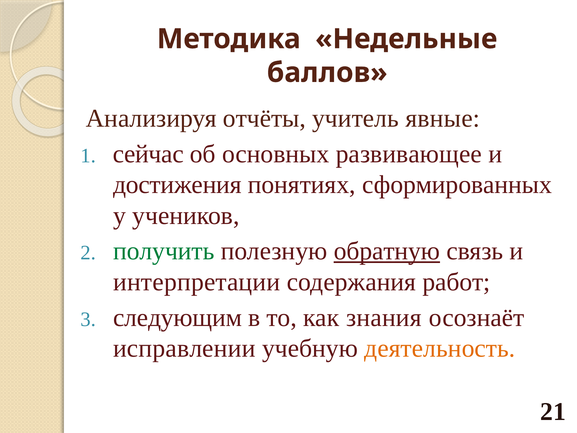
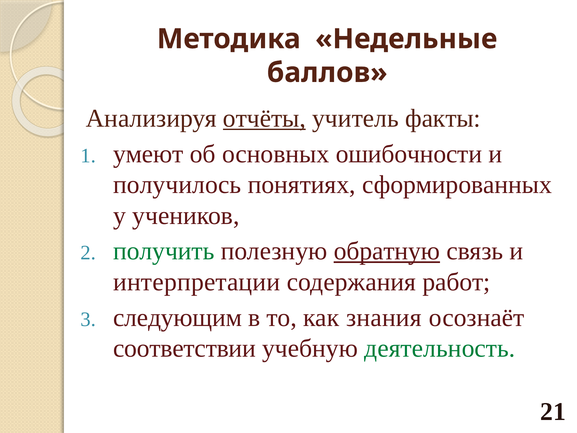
отчёты underline: none -> present
явные: явные -> факты
сейчас: сейчас -> умеют
развивающее: развивающее -> ошибочности
достижения: достижения -> получилось
исправлении: исправлении -> соответствии
деятельность colour: orange -> green
